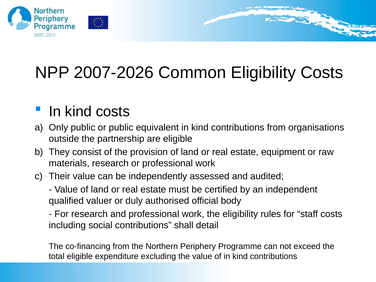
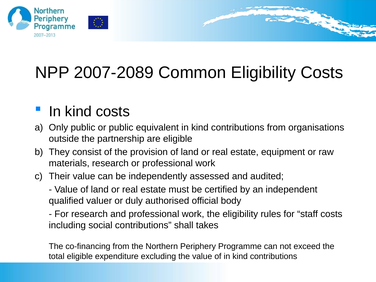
2007-2026: 2007-2026 -> 2007-2089
detail: detail -> takes
